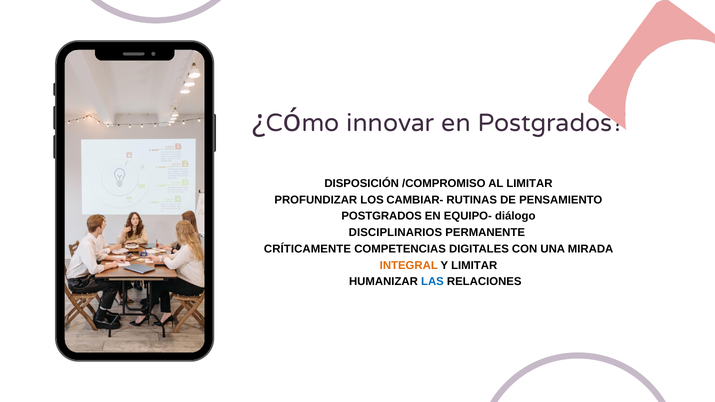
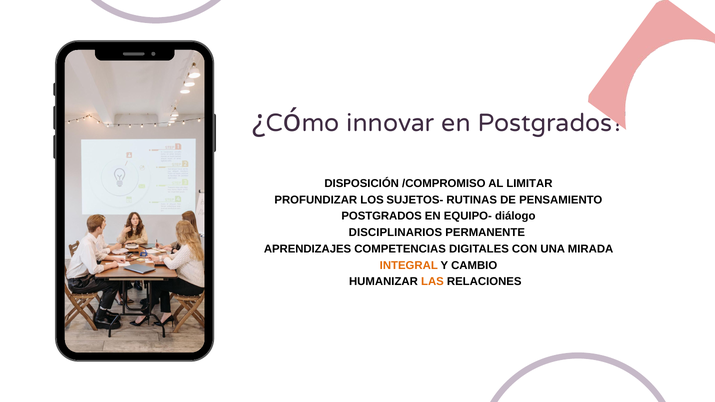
CAMBIAR-: CAMBIAR- -> SUJETOS-
CRÍTICAMENTE: CRÍTICAMENTE -> APRENDIZAJES
Y LIMITAR: LIMITAR -> CAMBIO
LAS colour: blue -> orange
